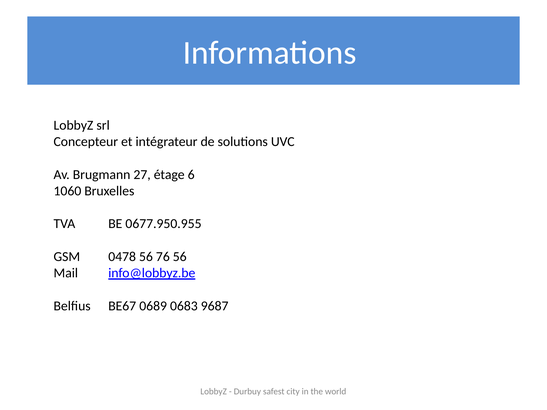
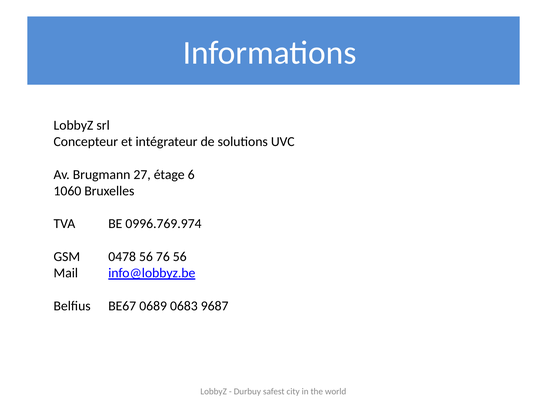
0677.950.955: 0677.950.955 -> 0996.769.974
